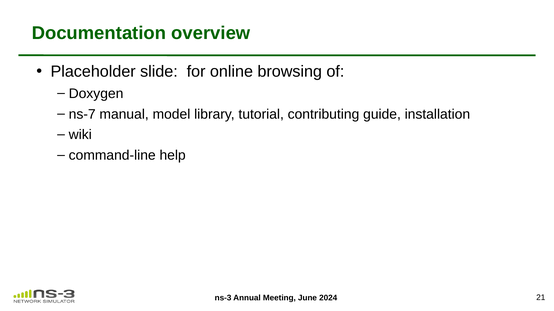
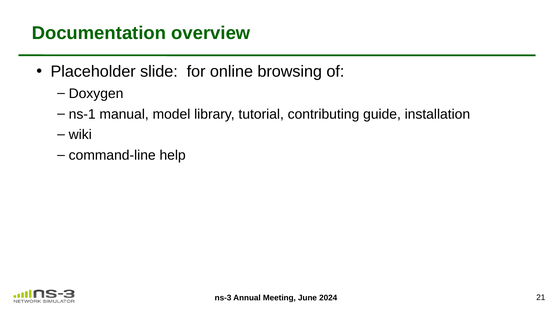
ns-7: ns-7 -> ns-1
